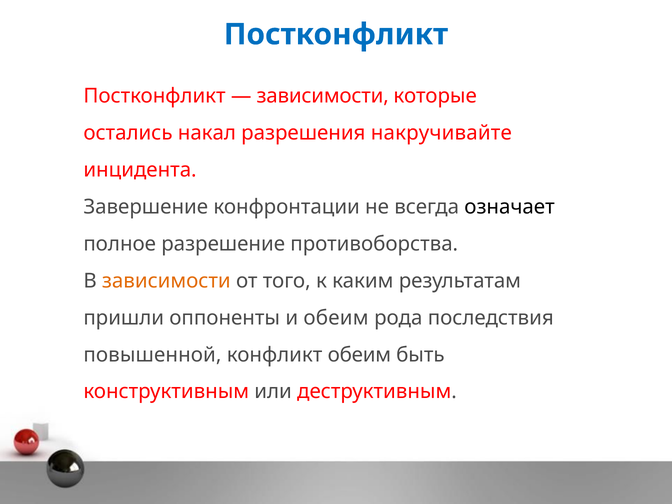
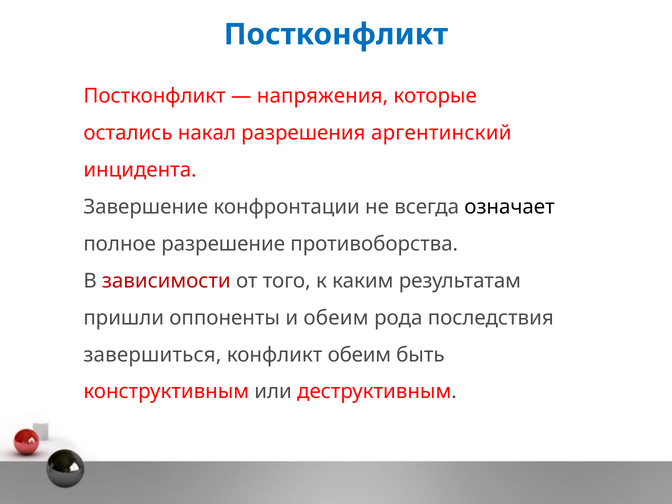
зависимости at (323, 96): зависимости -> напряжения
накручивайте: накручивайте -> аргентинский
зависимости at (166, 281) colour: orange -> red
повышенной: повышенной -> завершиться
